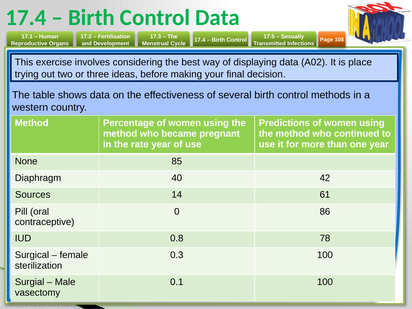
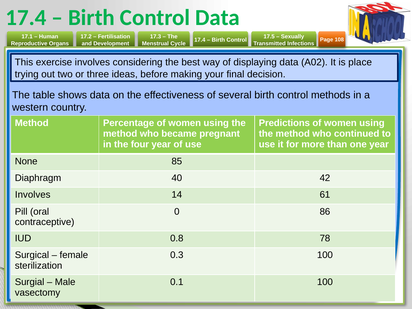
rate: rate -> four
Sources at (33, 195): Sources -> Involves
